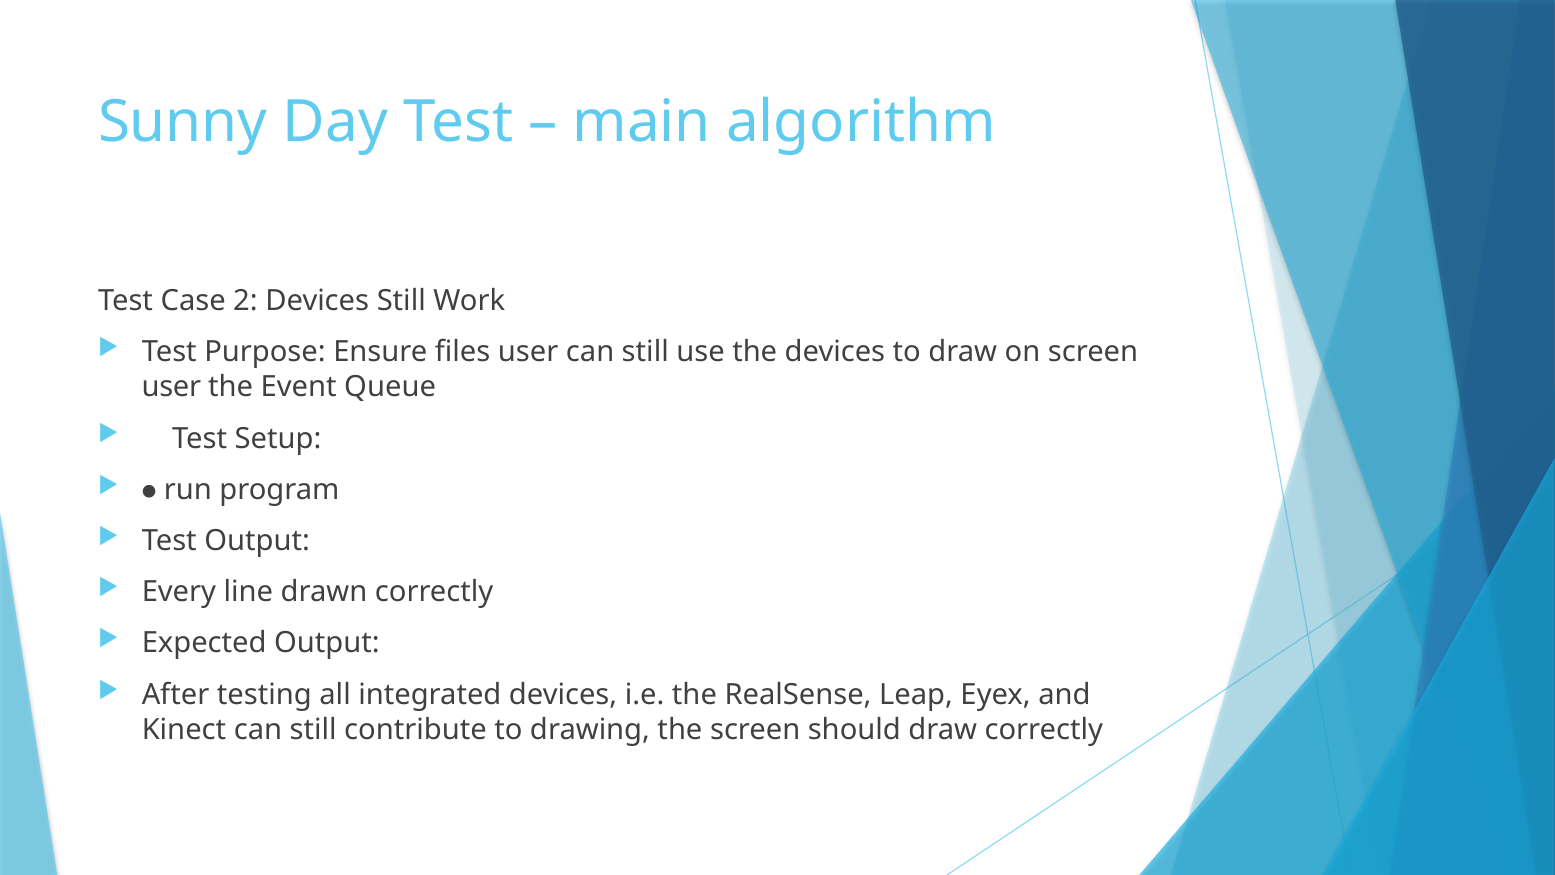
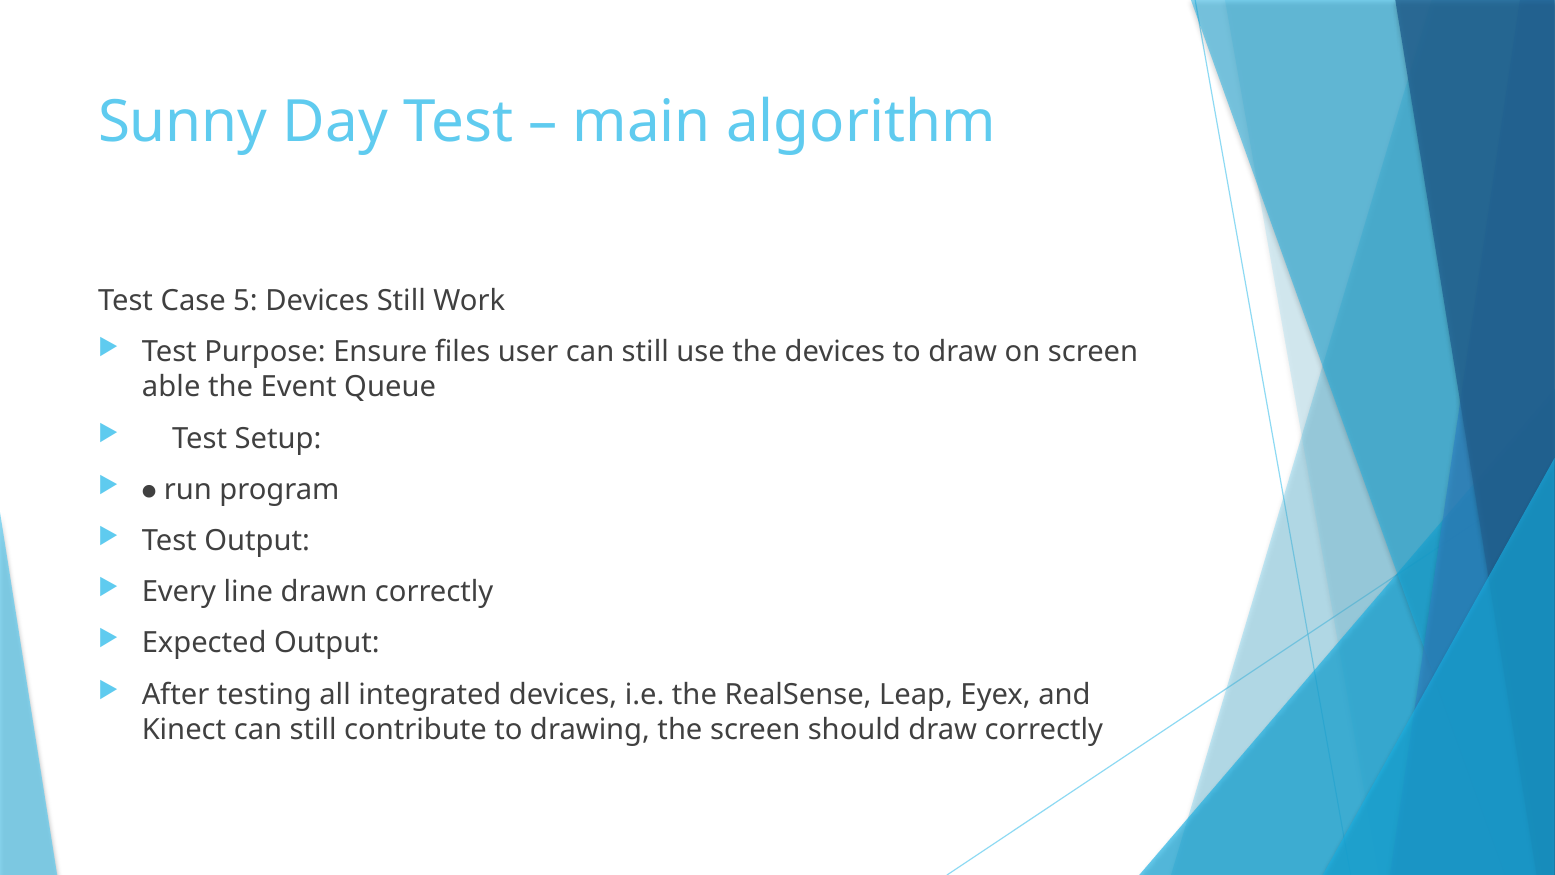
2: 2 -> 5
user at (171, 387): user -> able
